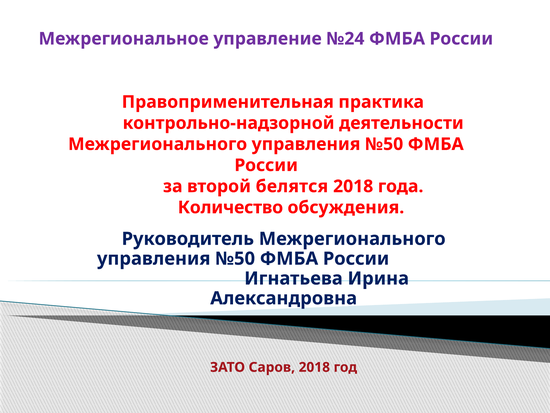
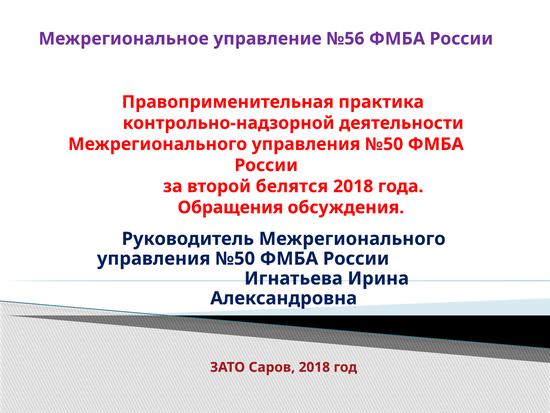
№24: №24 -> №56
Количество: Количество -> Обращения
